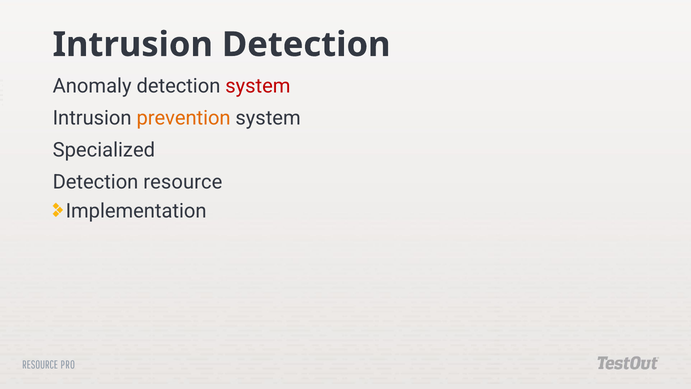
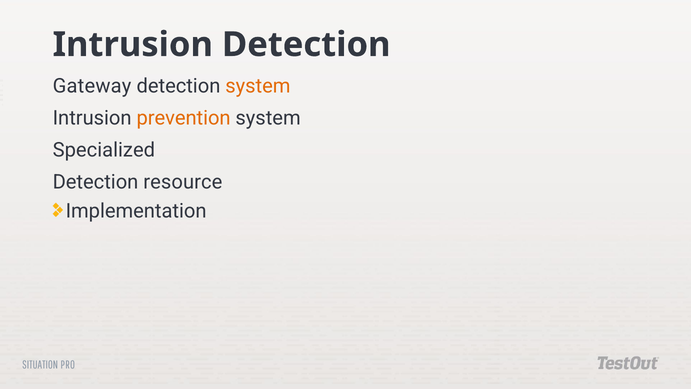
Anomaly: Anomaly -> Gateway
system at (258, 86) colour: red -> orange
RESOURCE at (40, 365): RESOURCE -> SITUATION
